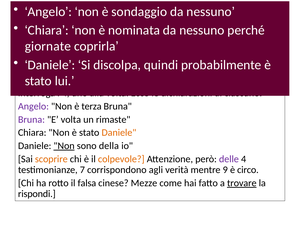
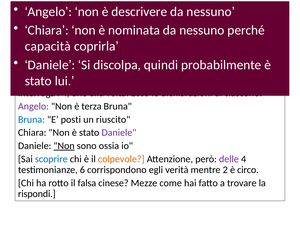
sondaggio: sondaggio -> descrivere
giornate: giornate -> capacità
Bruna at (31, 119) colour: purple -> blue
E volta: volta -> posti
rimaste: rimaste -> riuscito
Daniele at (119, 133) colour: orange -> purple
della: della -> ossia
scoprire colour: orange -> blue
7: 7 -> 6
agli: agli -> egli
9: 9 -> 2
trovare underline: present -> none
